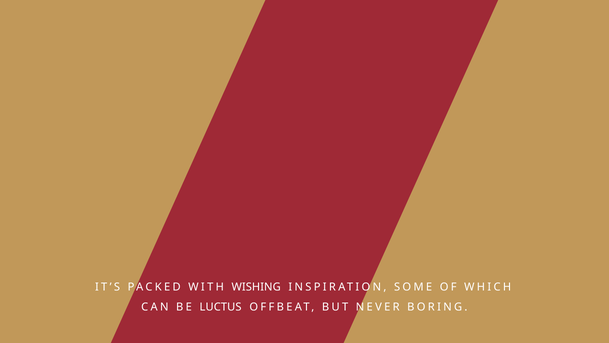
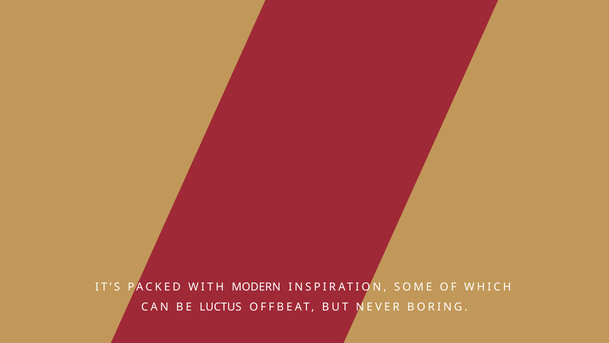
WISHING: WISHING -> MODERN
